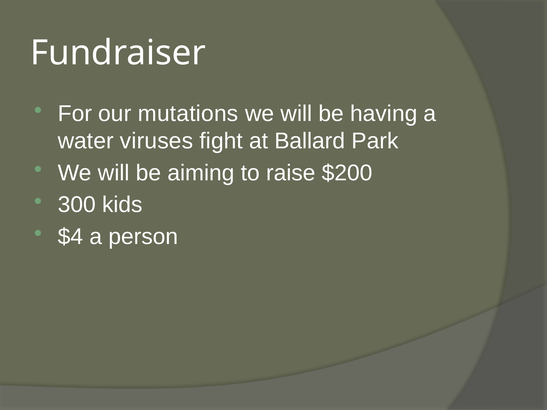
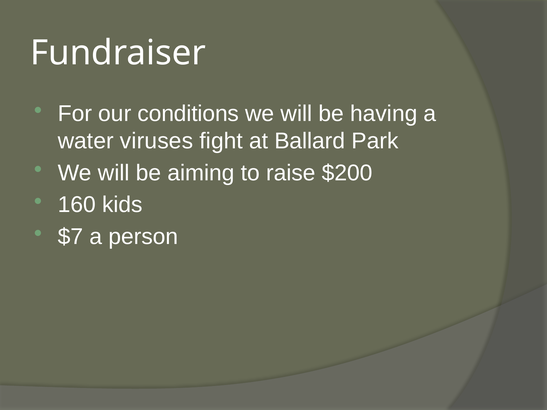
mutations: mutations -> conditions
300: 300 -> 160
$4: $4 -> $7
